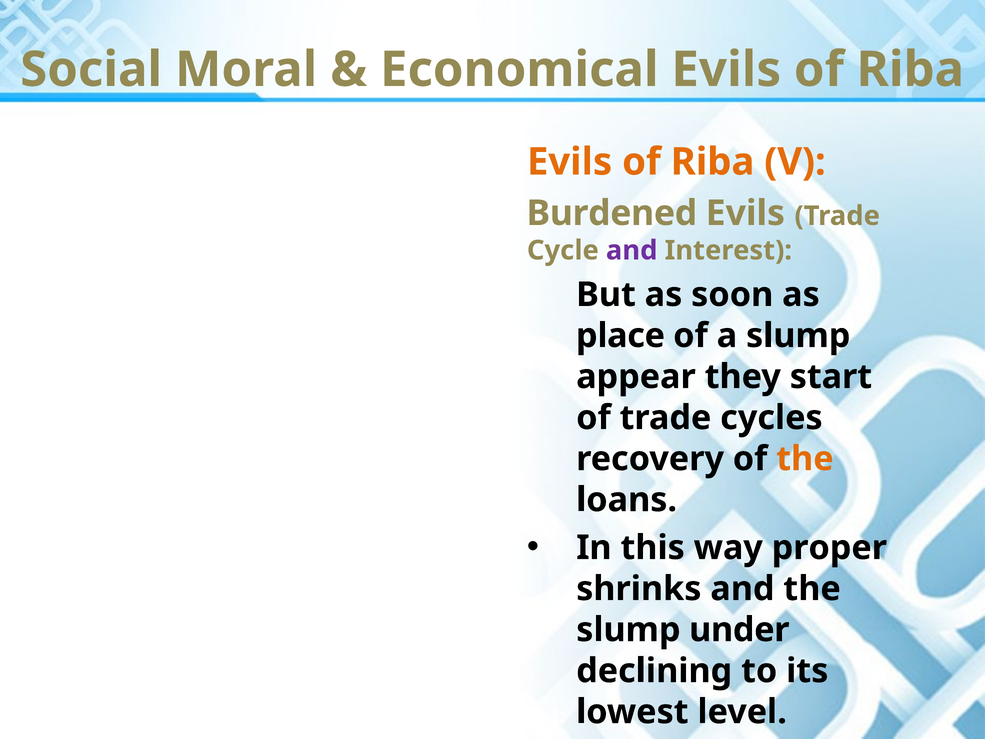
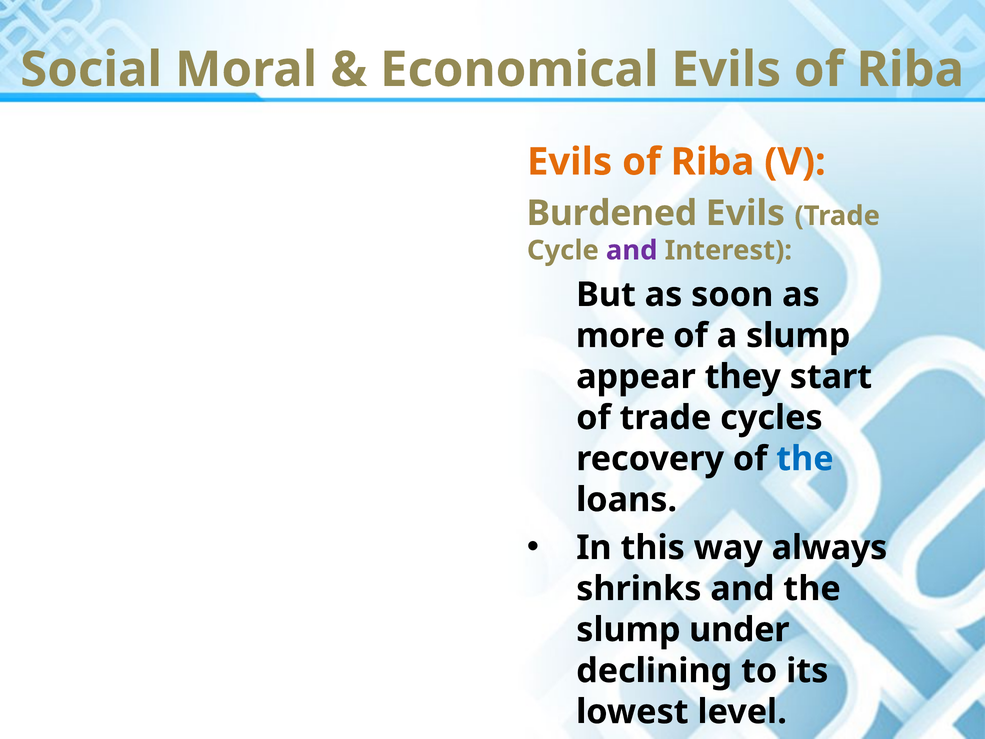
place: place -> more
the at (805, 459) colour: orange -> blue
proper: proper -> always
